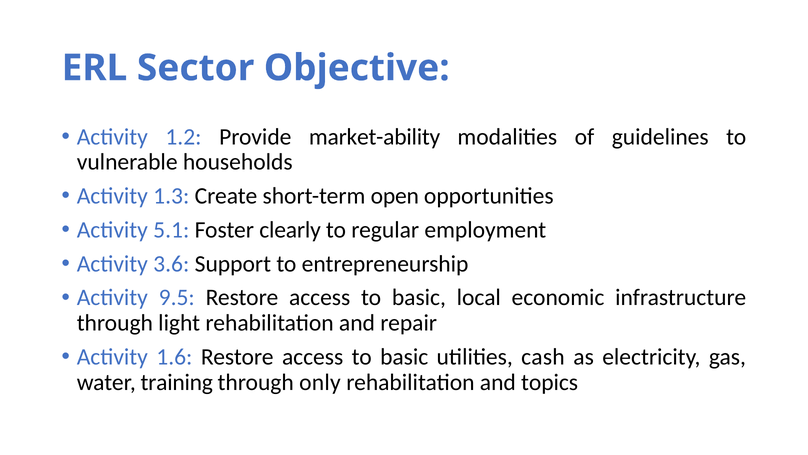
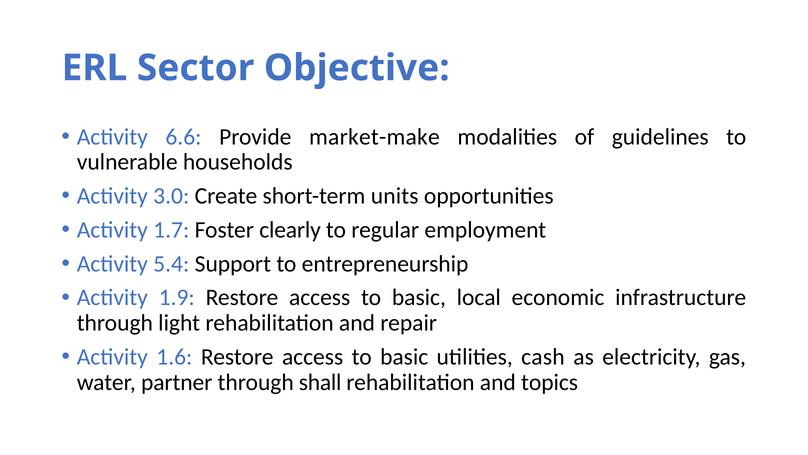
1.2: 1.2 -> 6.6
market-ability: market-ability -> market-make
1.3: 1.3 -> 3.0
open: open -> units
5.1: 5.1 -> 1.7
3.6: 3.6 -> 5.4
9.5: 9.5 -> 1.9
training: training -> partner
only: only -> shall
